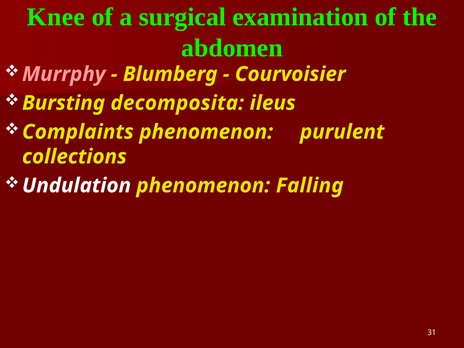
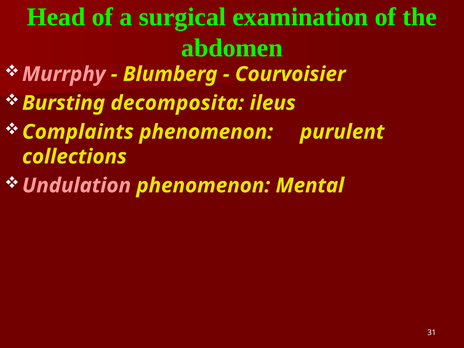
Knee: Knee -> Head
Undulation colour: white -> pink
Falling: Falling -> Mental
